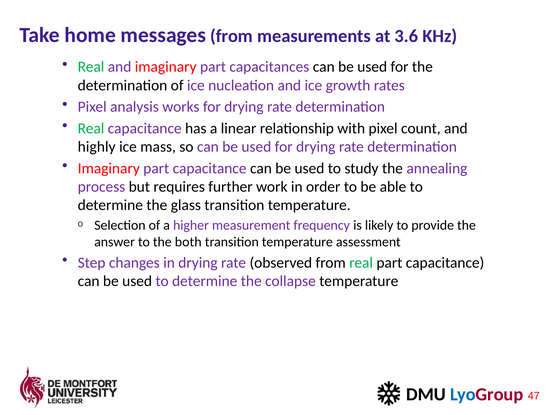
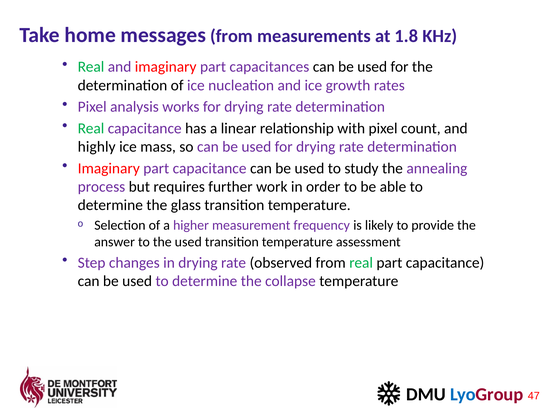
3.6: 3.6 -> 1.8
the both: both -> used
